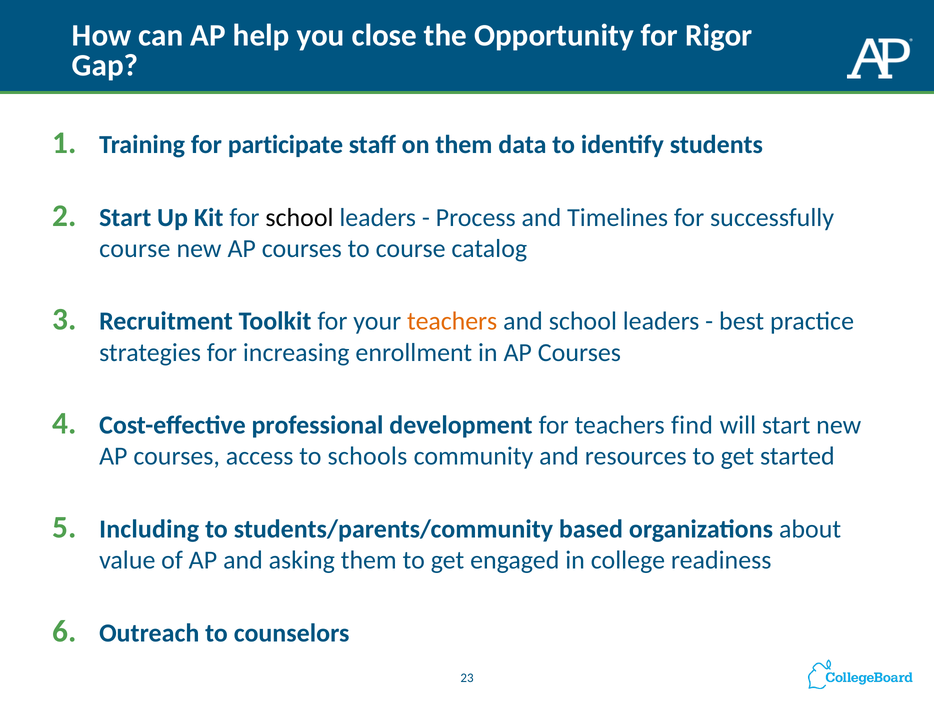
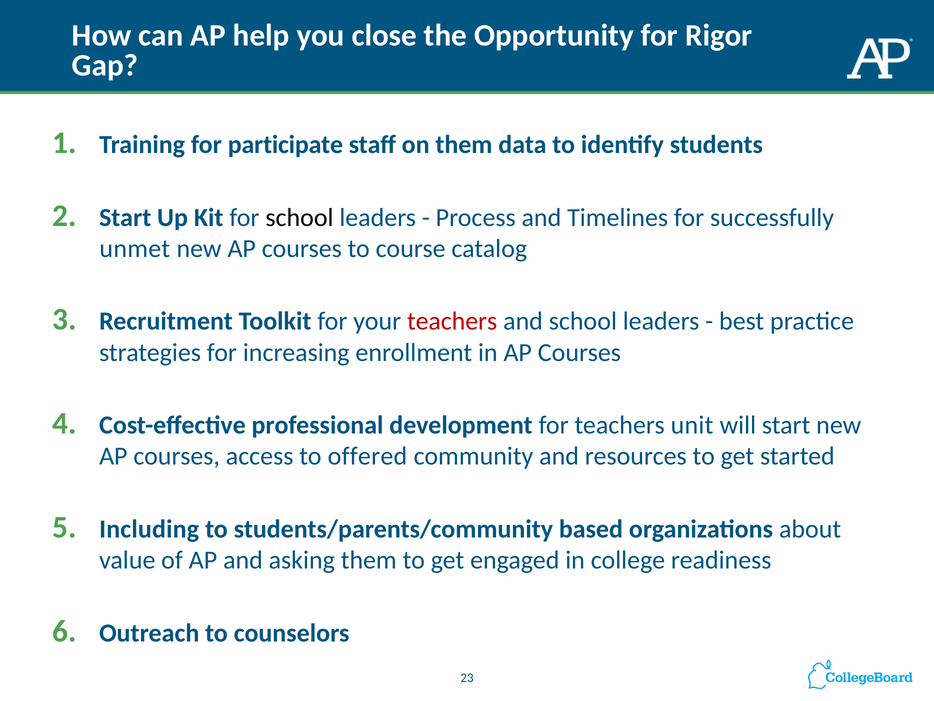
course at (135, 248): course -> unmet
teachers at (452, 321) colour: orange -> red
find: find -> unit
schools: schools -> offered
